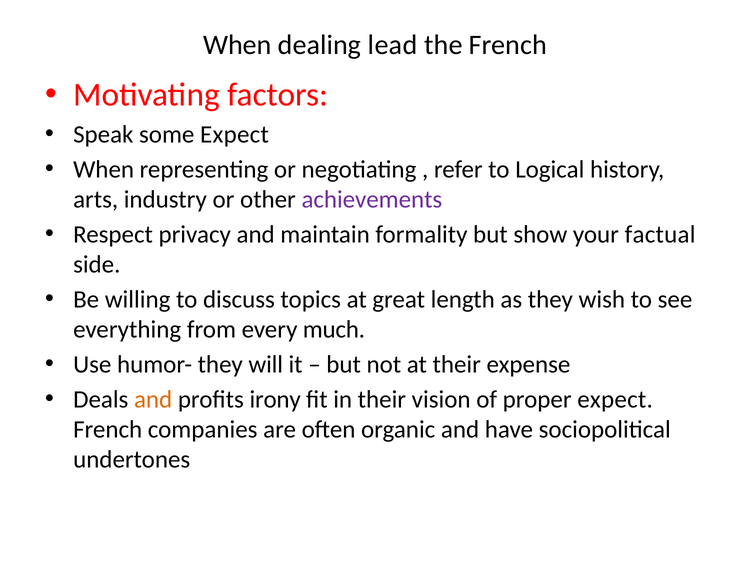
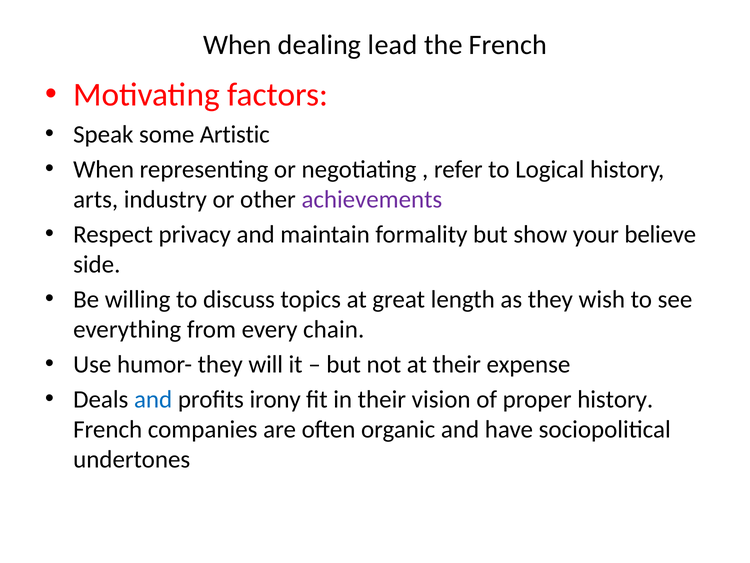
some Expect: Expect -> Artistic
factual: factual -> believe
much: much -> chain
and at (153, 399) colour: orange -> blue
proper expect: expect -> history
